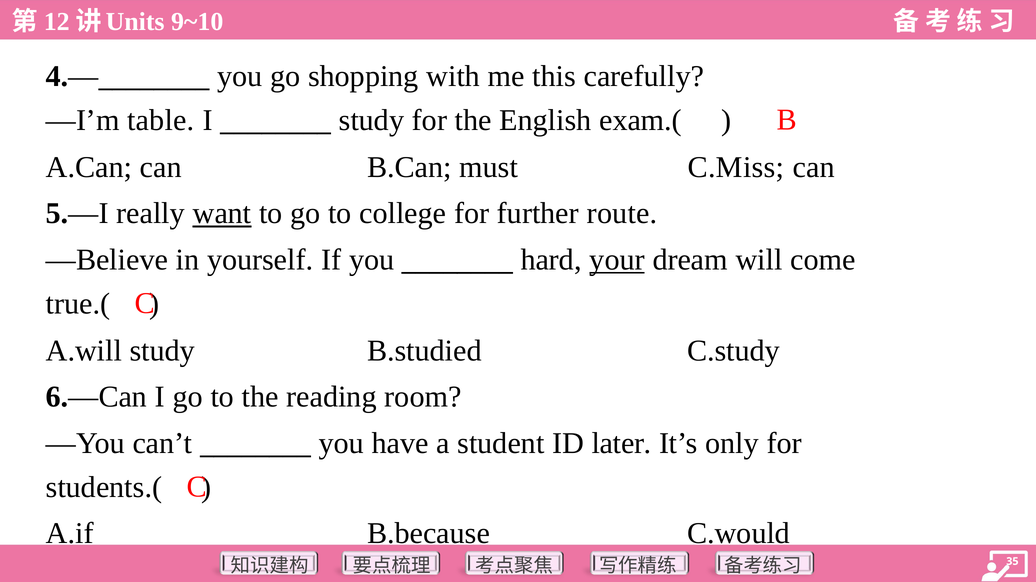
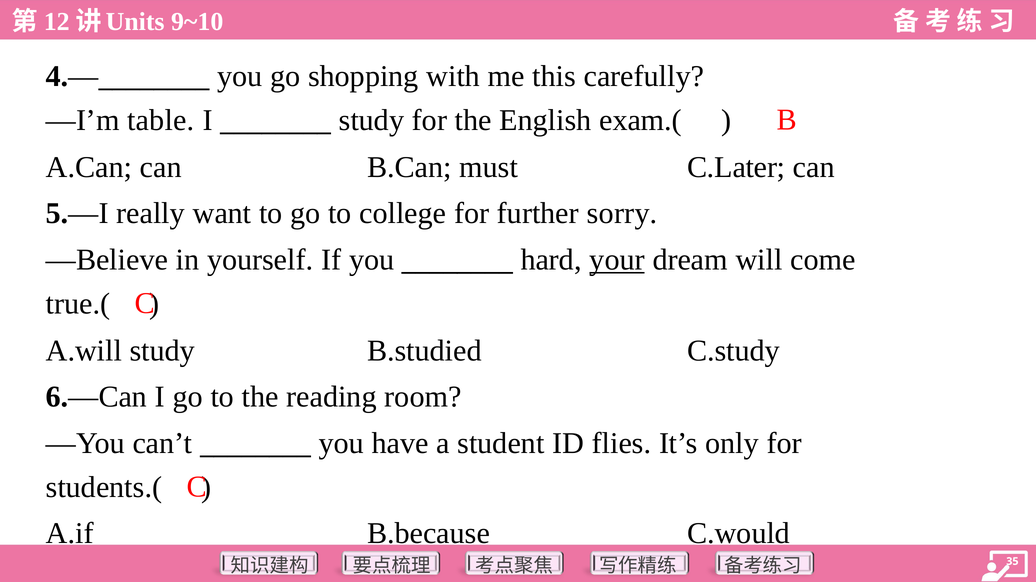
C.Miss: C.Miss -> C.Later
want underline: present -> none
route: route -> sorry
later: later -> flies
